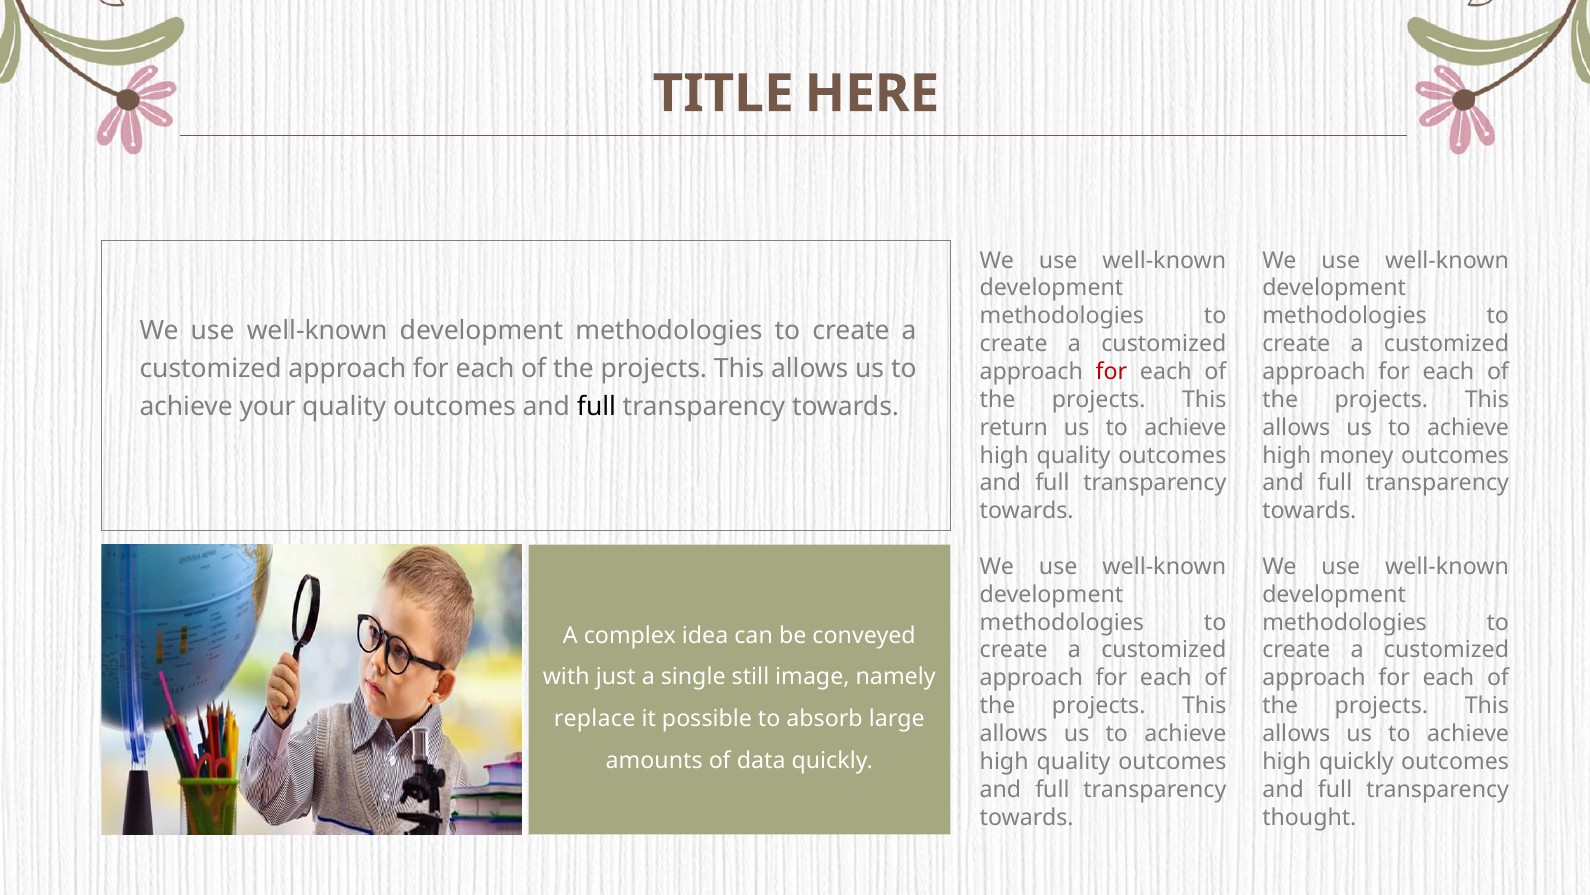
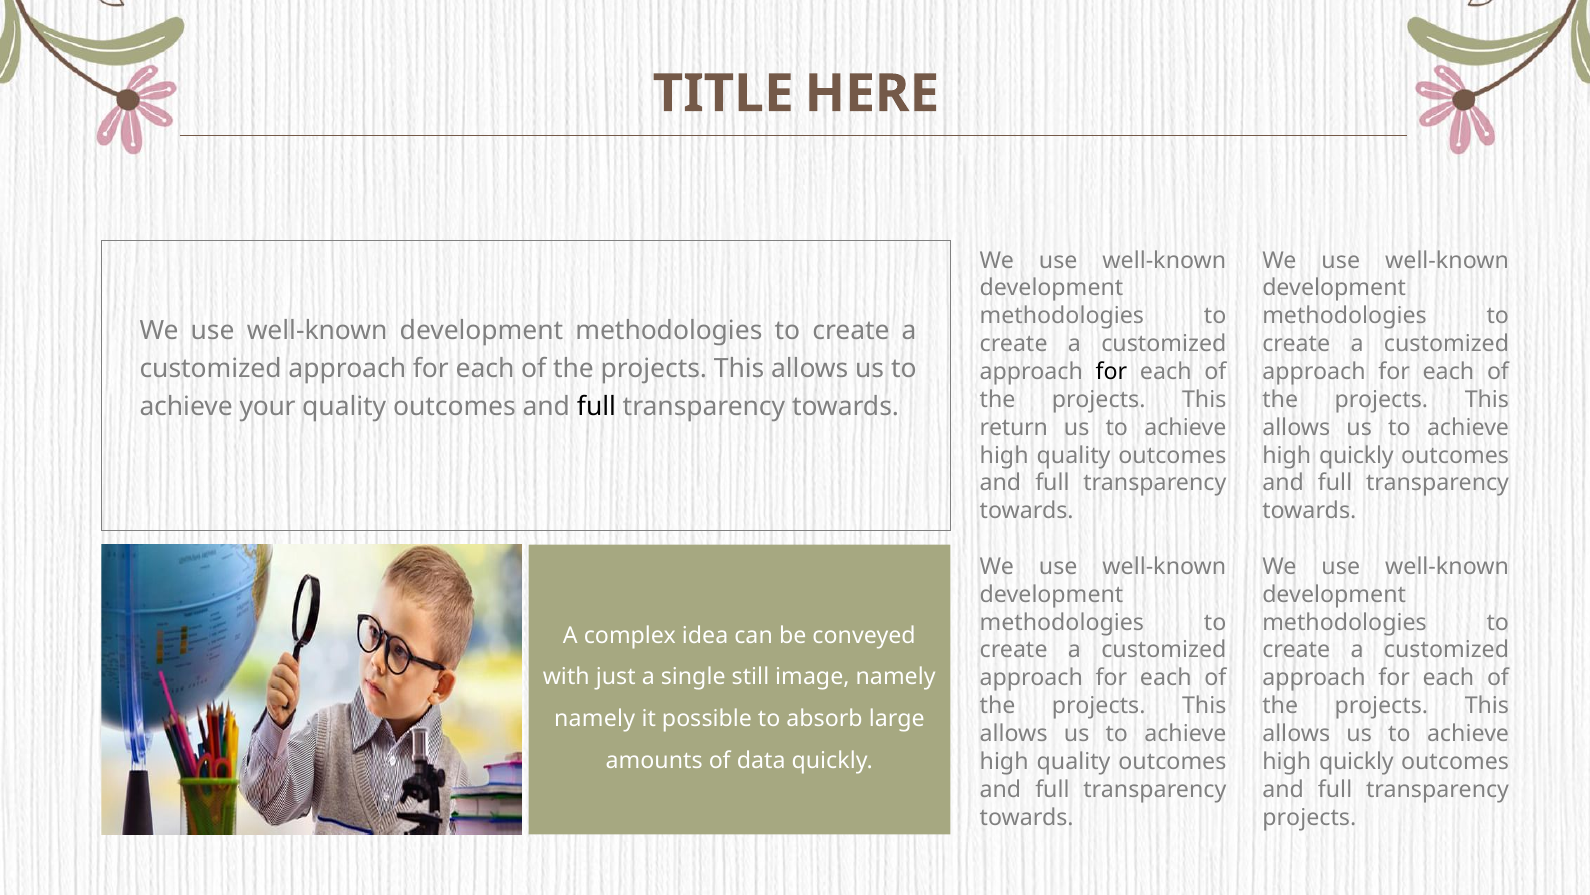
for at (1111, 372) colour: red -> black
money at (1356, 455): money -> quickly
replace at (595, 719): replace -> namely
thought at (1309, 817): thought -> projects
